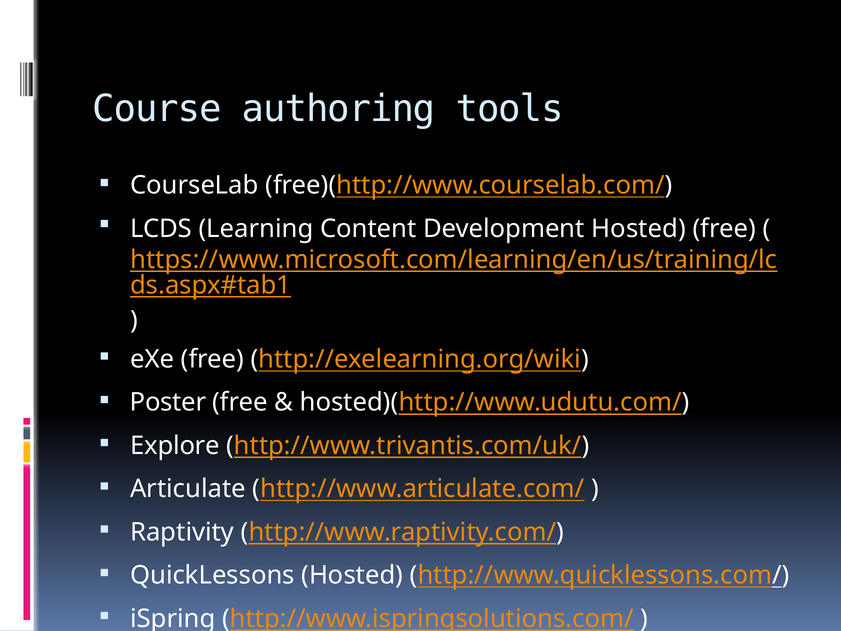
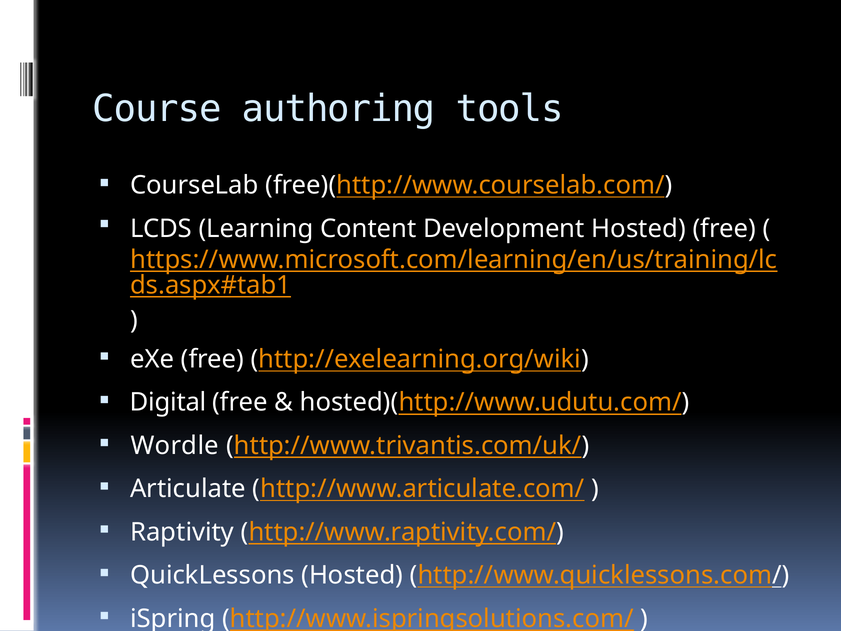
Poster: Poster -> Digital
Explore: Explore -> Wordle
